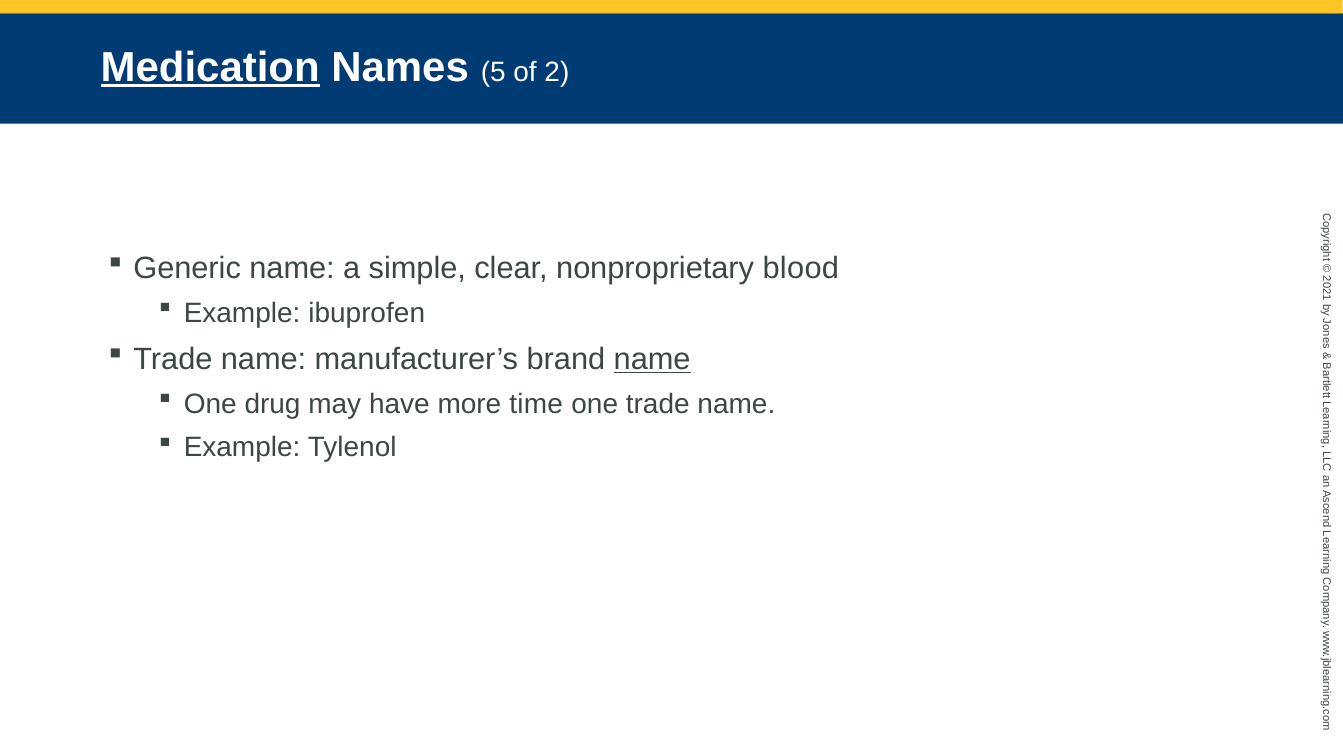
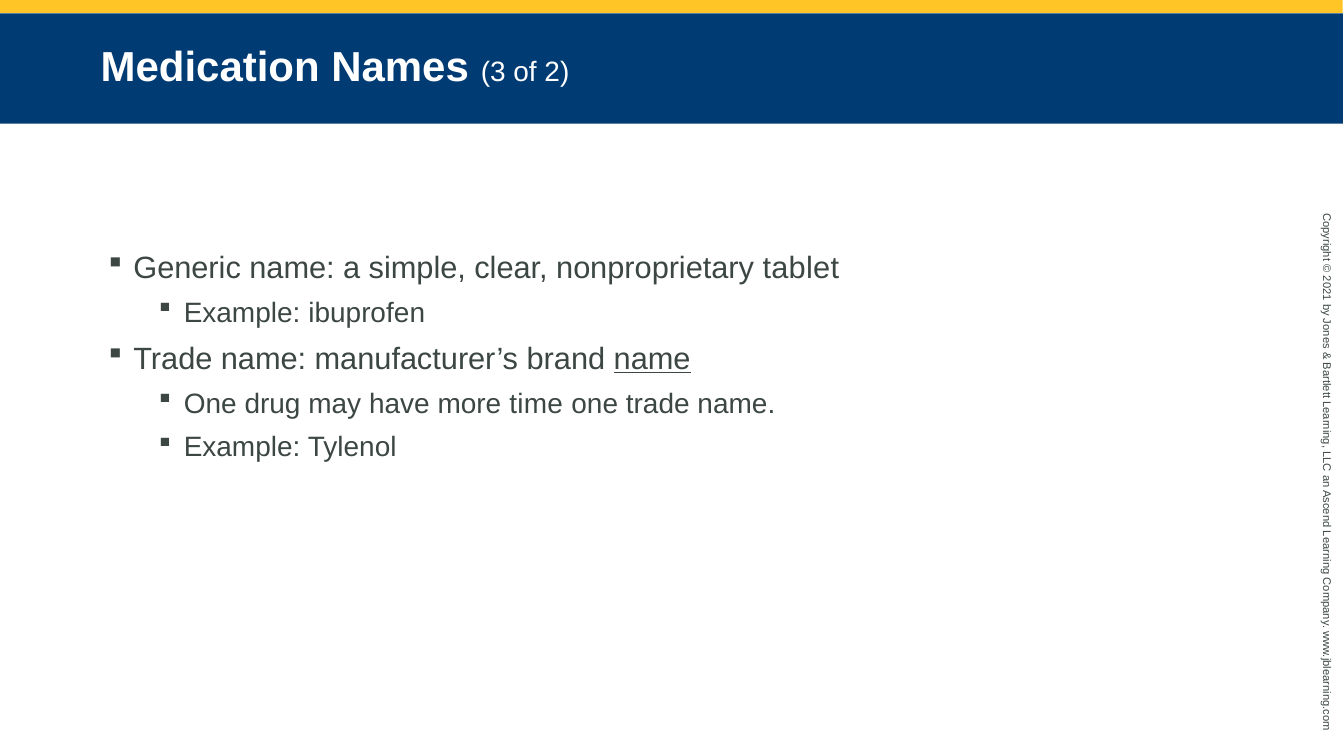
Medication underline: present -> none
5: 5 -> 3
blood: blood -> tablet
